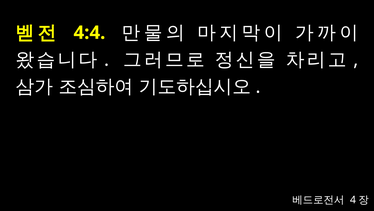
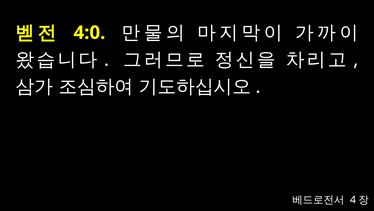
4:4: 4:4 -> 4:0
